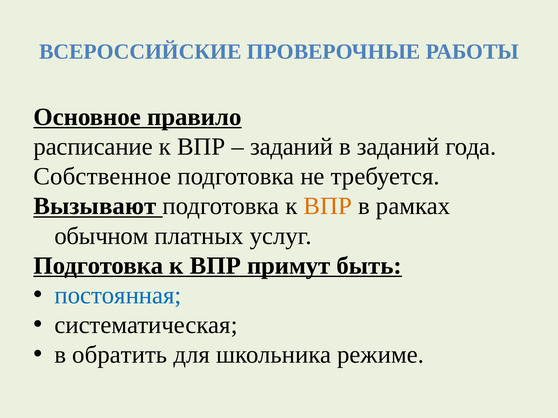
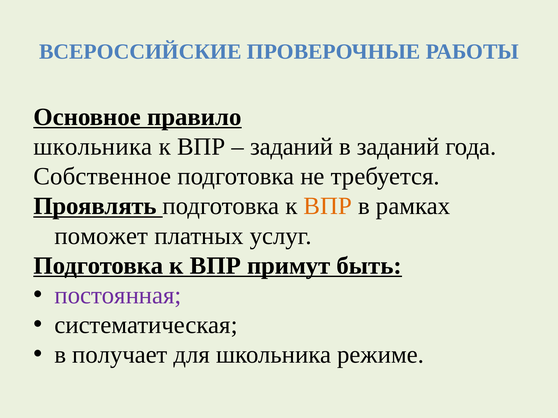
расписание at (93, 147): расписание -> школьника
Вызывают: Вызывают -> Проявлять
обычном: обычном -> поможет
постоянная colour: blue -> purple
обратить: обратить -> получает
